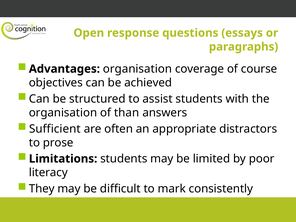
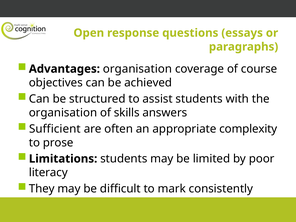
than: than -> skills
distractors: distractors -> complexity
